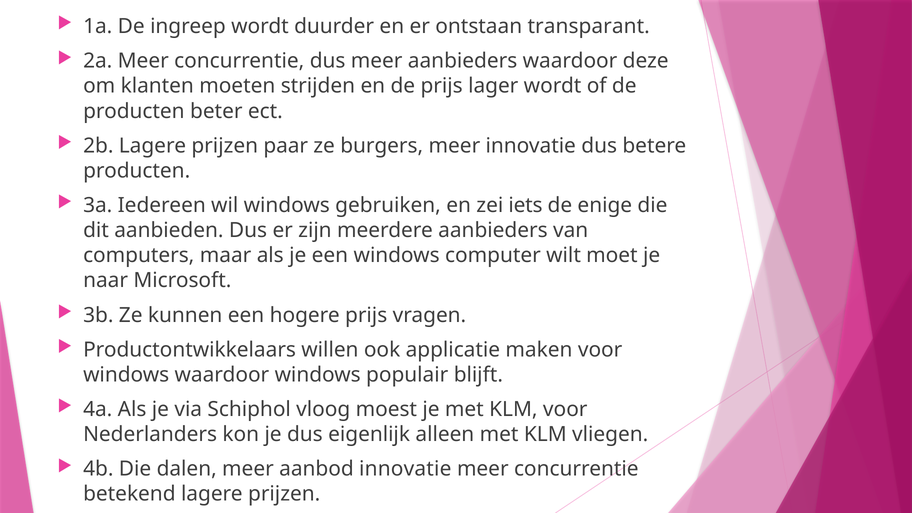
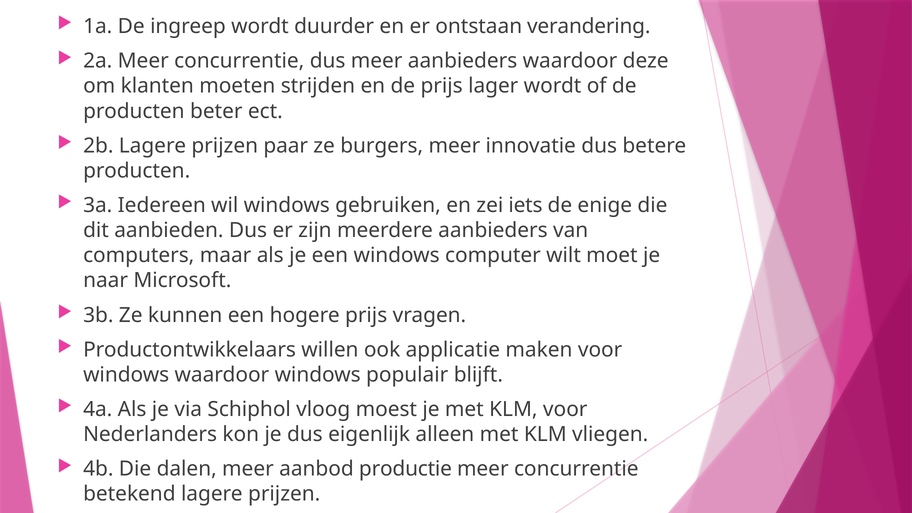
transparant: transparant -> verandering
aanbod innovatie: innovatie -> productie
